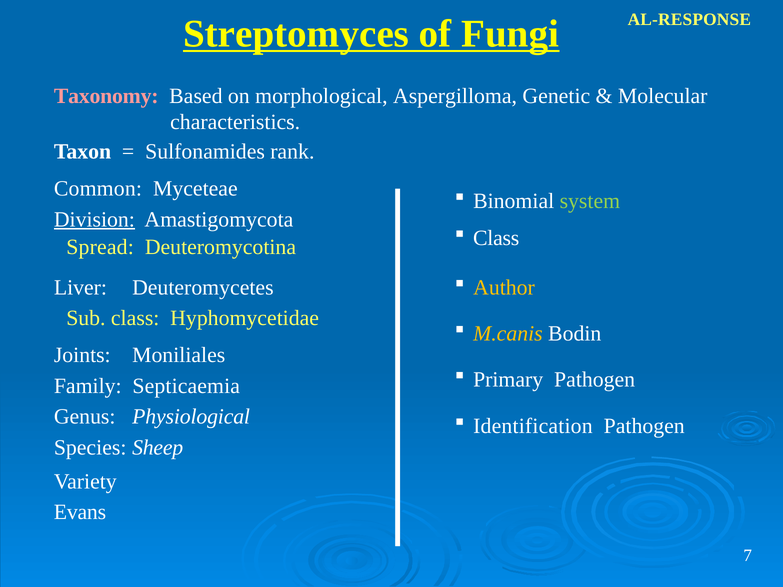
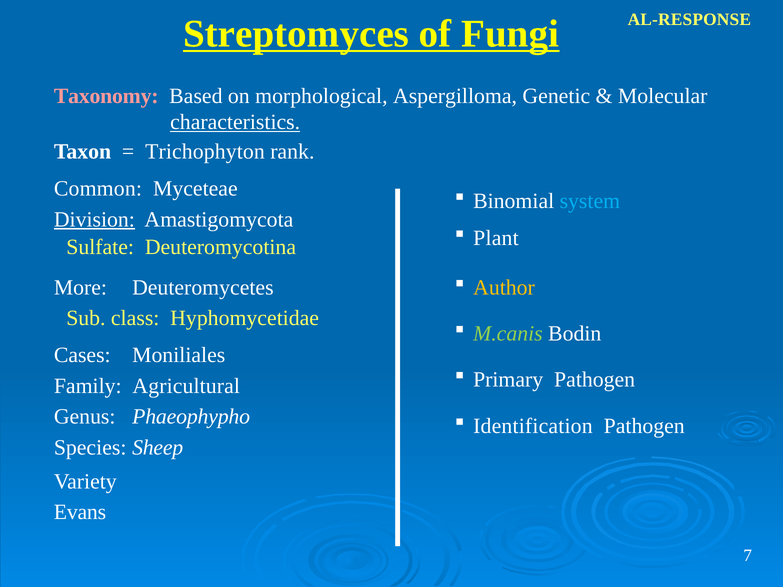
characteristics underline: none -> present
Sulfonamides: Sulfonamides -> Trichophyton
system colour: light green -> light blue
Class at (496, 238): Class -> Plant
Spread: Spread -> Sulfate
Liver: Liver -> More
M.canis colour: yellow -> light green
Joints: Joints -> Cases
Septicaemia: Septicaemia -> Agricultural
Physiological: Physiological -> Phaeophypho
